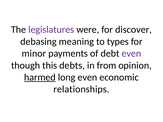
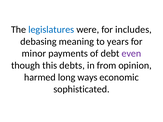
legislatures colour: purple -> blue
discover: discover -> includes
types: types -> years
harmed underline: present -> none
long even: even -> ways
relationships: relationships -> sophisticated
